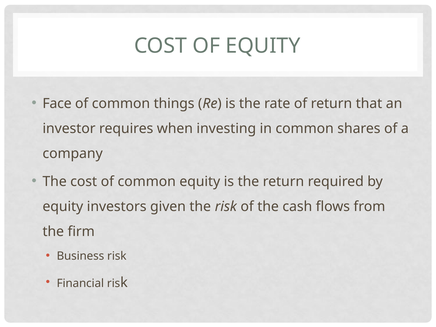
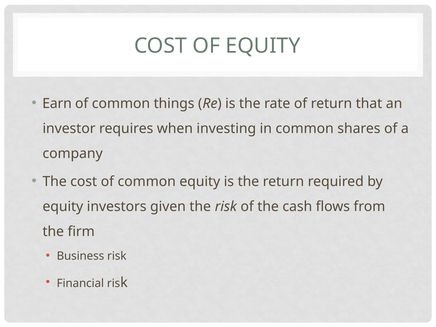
Face: Face -> Earn
